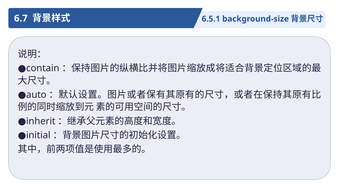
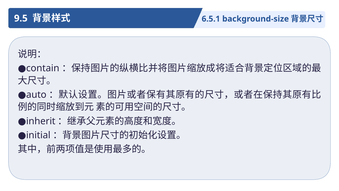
6.7: 6.7 -> 9.5
